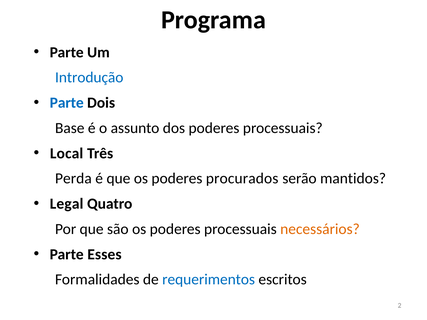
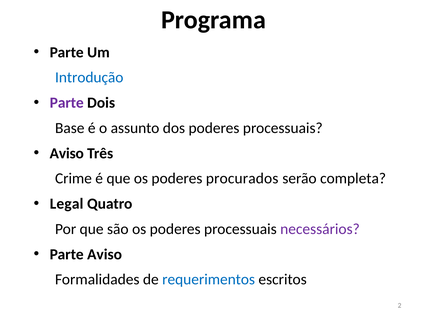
Parte at (67, 103) colour: blue -> purple
Local at (67, 153): Local -> Aviso
Perda: Perda -> Crime
mantidos: mantidos -> completa
necessários colour: orange -> purple
Parte Esses: Esses -> Aviso
